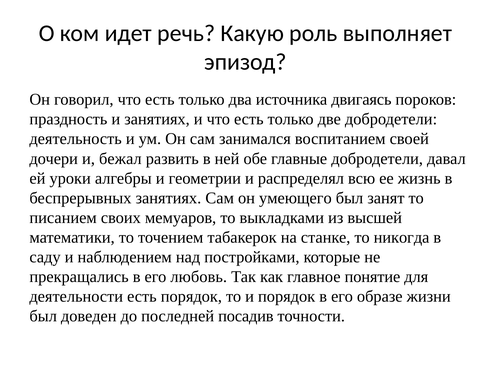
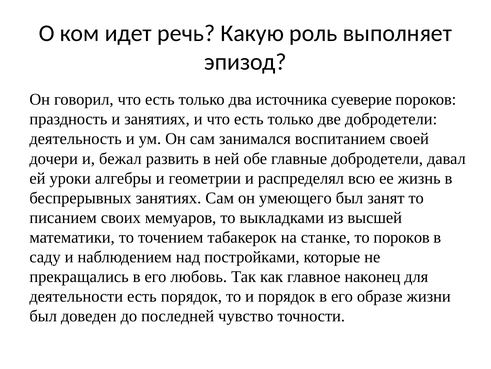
двигаясь: двигаясь -> суеверие
то никогда: никогда -> пороков
понятие: понятие -> наконец
посадив: посадив -> чувство
